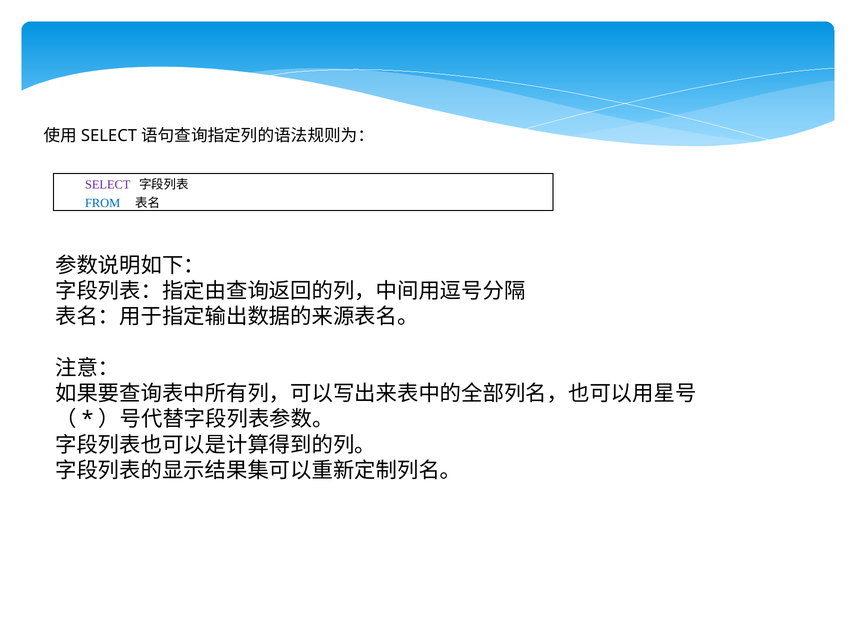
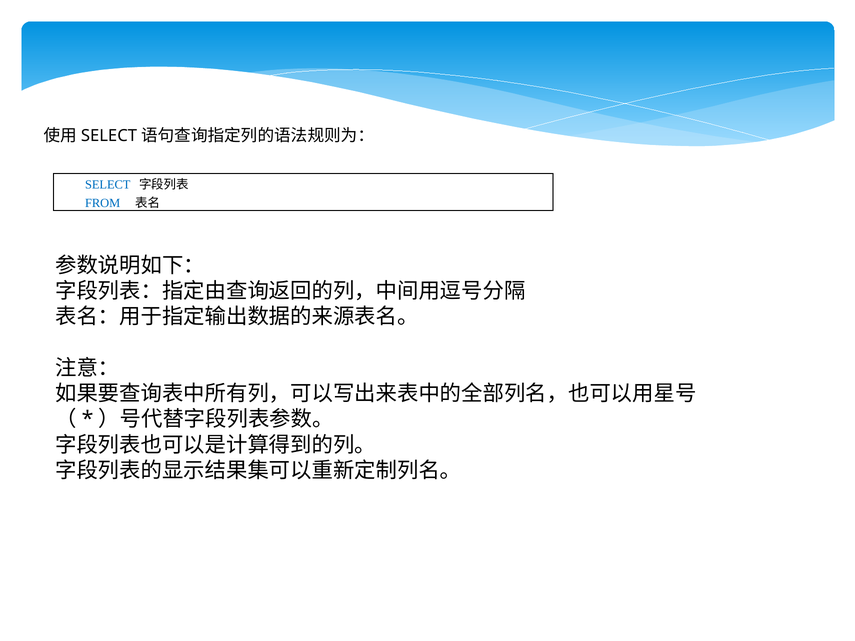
SELECT colour: purple -> blue
